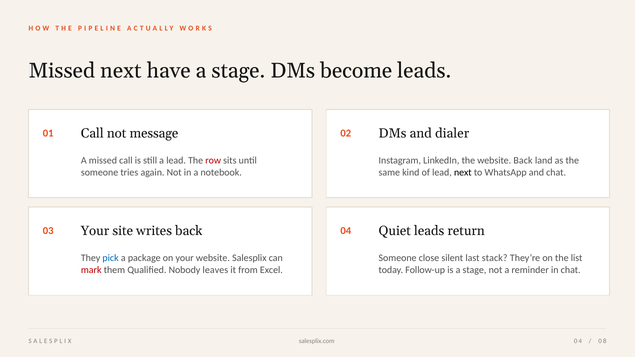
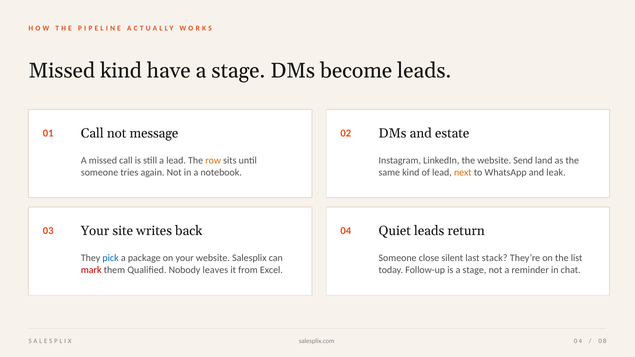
Missed next: next -> kind
dialer: dialer -> estate
row colour: red -> orange
website Back: Back -> Send
next at (463, 172) colour: black -> orange
and chat: chat -> leak
